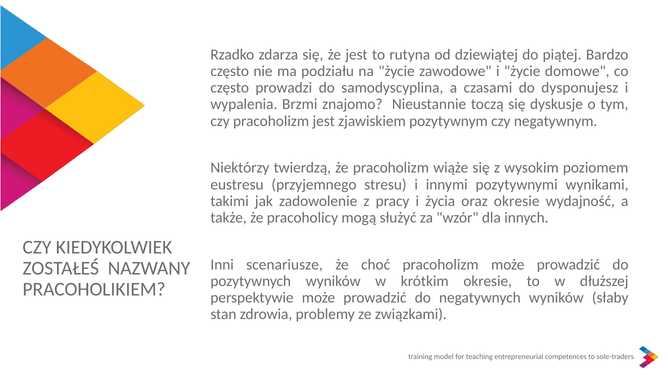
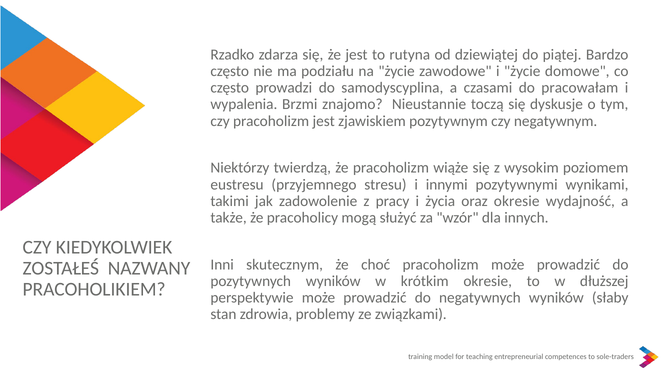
dysponujesz: dysponujesz -> pracowałam
scenariusze: scenariusze -> skutecznym
